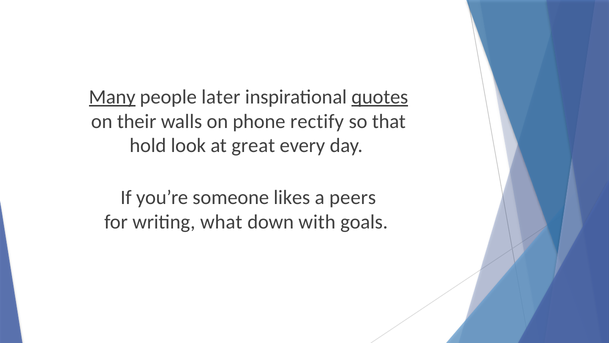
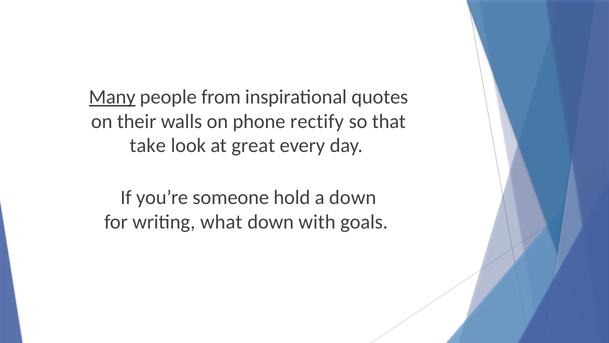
later: later -> from
quotes underline: present -> none
hold: hold -> take
likes: likes -> hold
a peers: peers -> down
